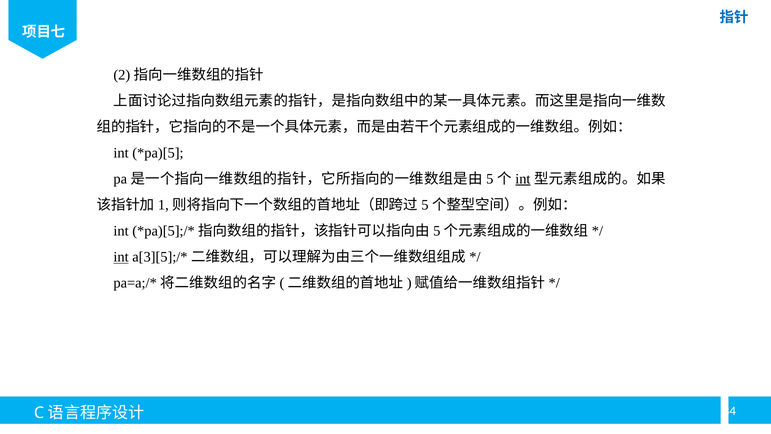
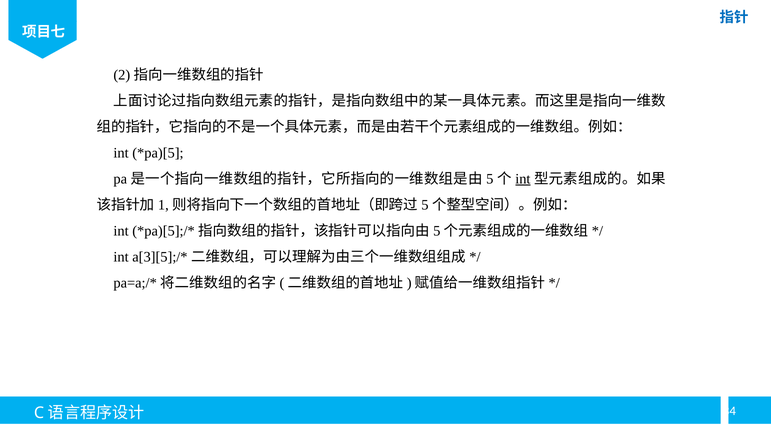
int at (121, 257) underline: present -> none
